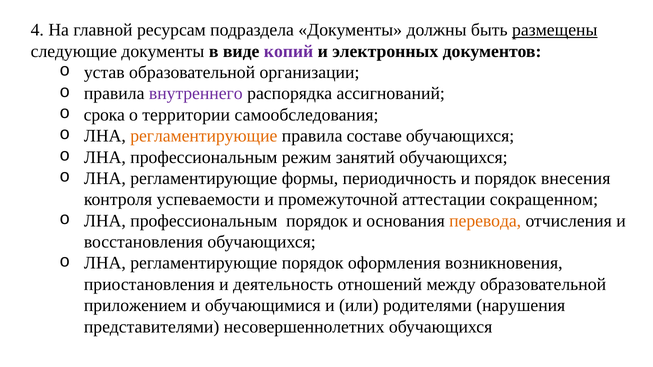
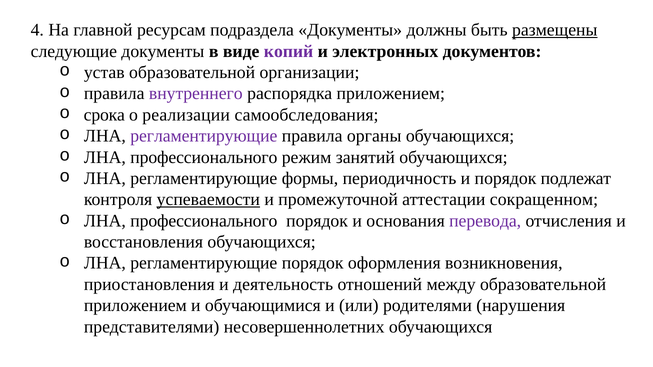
распорядка ассигнований: ассигнований -> приложением
территории: территории -> реализации
регламентирующие at (204, 136) colour: orange -> purple
составе: составе -> органы
профессиональным at (204, 157): профессиональным -> профессионального
внесения: внесения -> подлежат
успеваемости underline: none -> present
профессиональным at (204, 221): профессиональным -> профессионального
перевода colour: orange -> purple
